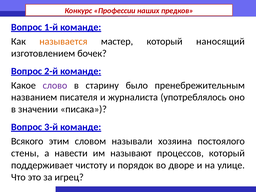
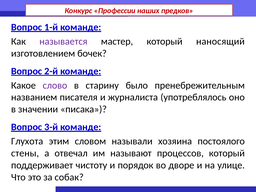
называется colour: orange -> purple
Всякого: Всякого -> Глухота
навести: навести -> отвечал
игрец: игрец -> собак
